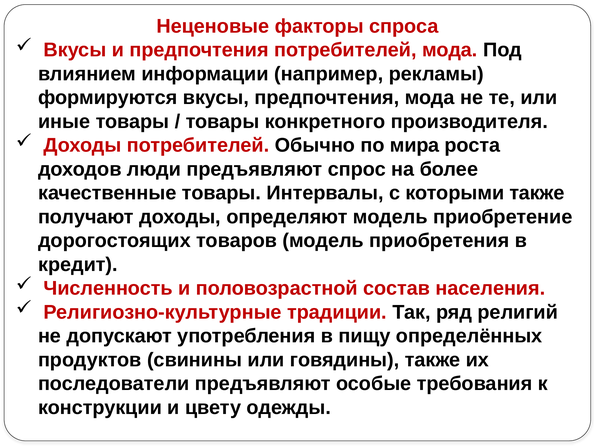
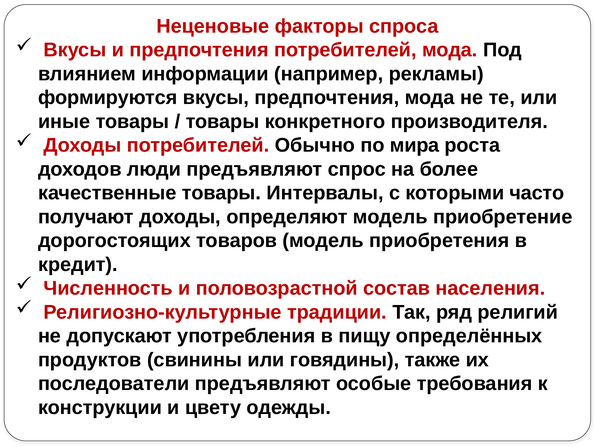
которыми также: также -> часто
